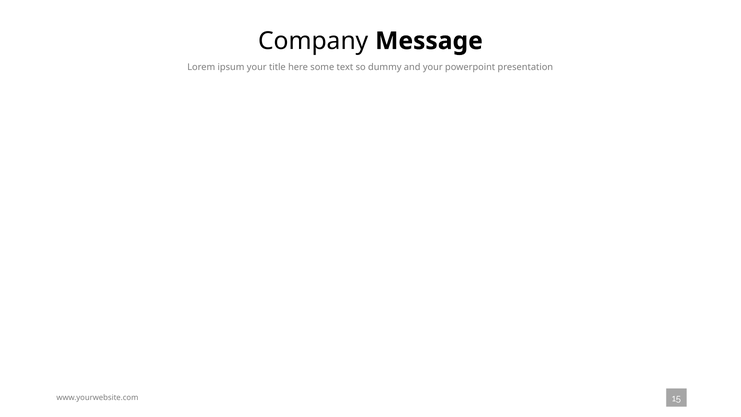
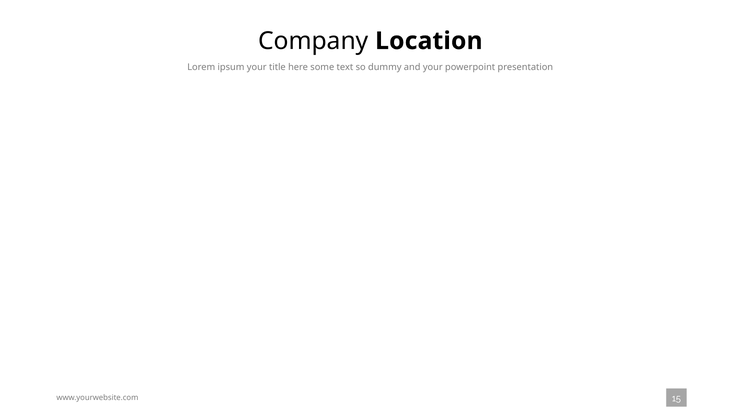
Message: Message -> Location
